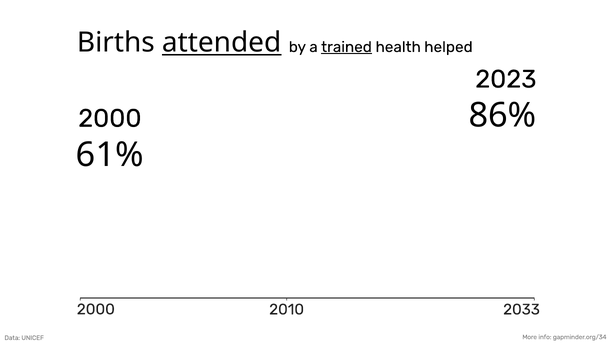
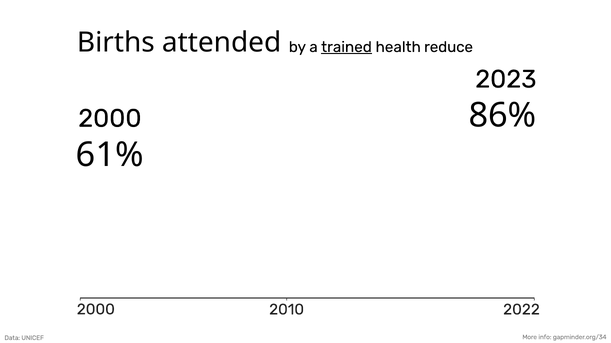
attended underline: present -> none
helped: helped -> reduce
2033: 2033 -> 2022
